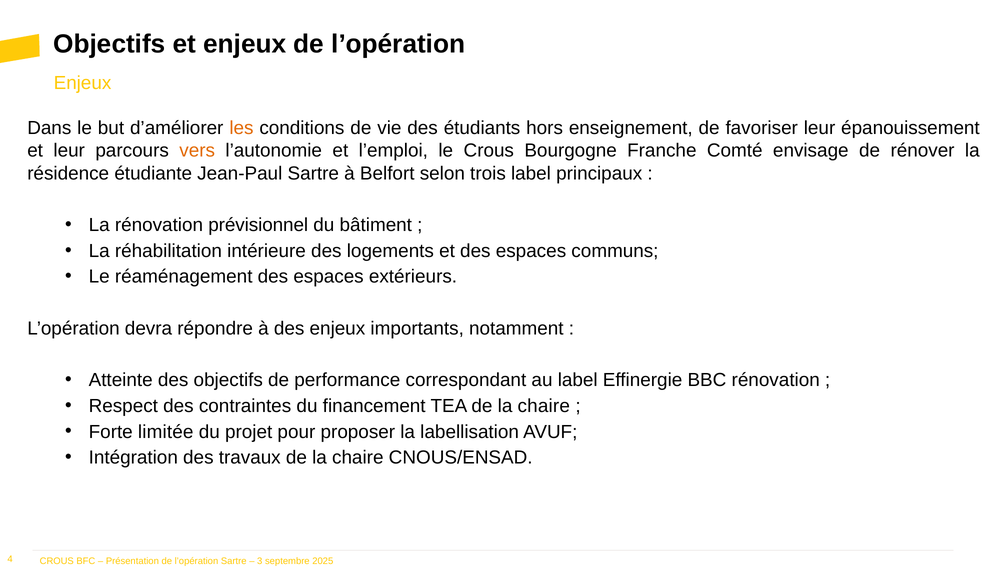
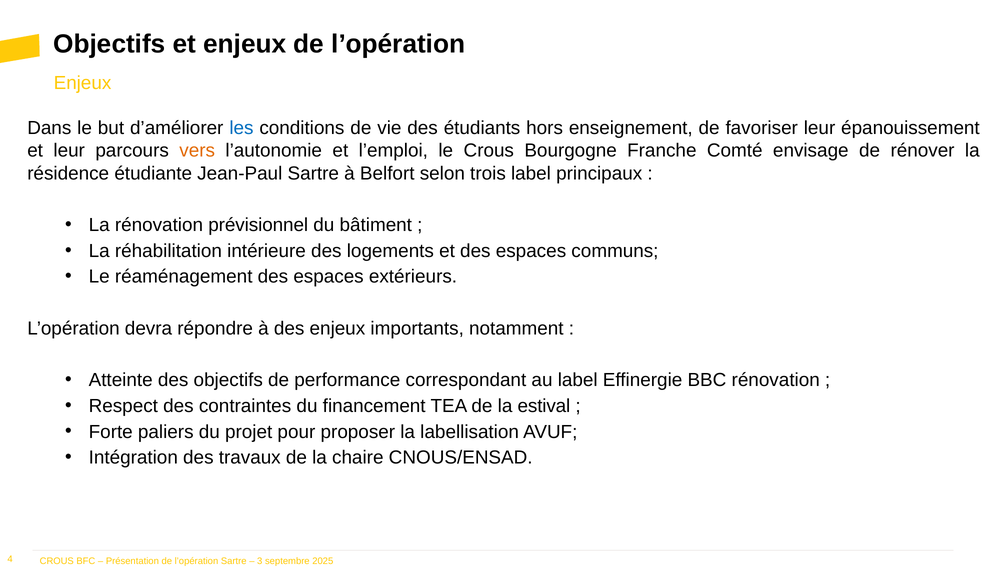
les colour: orange -> blue
TEA de la chaire: chaire -> estival
limitée: limitée -> paliers
